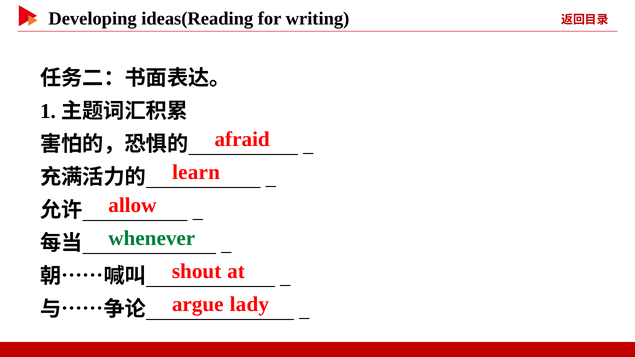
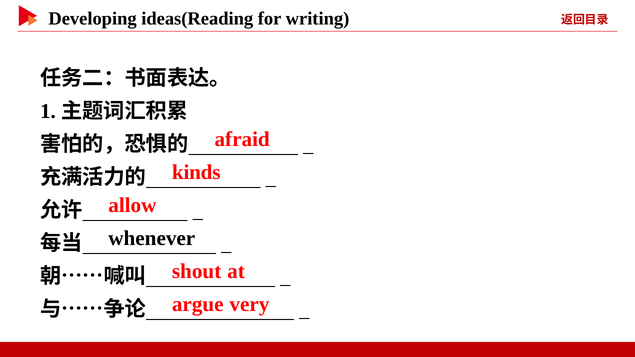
learn: learn -> kinds
whenever colour: green -> black
lady: lady -> very
